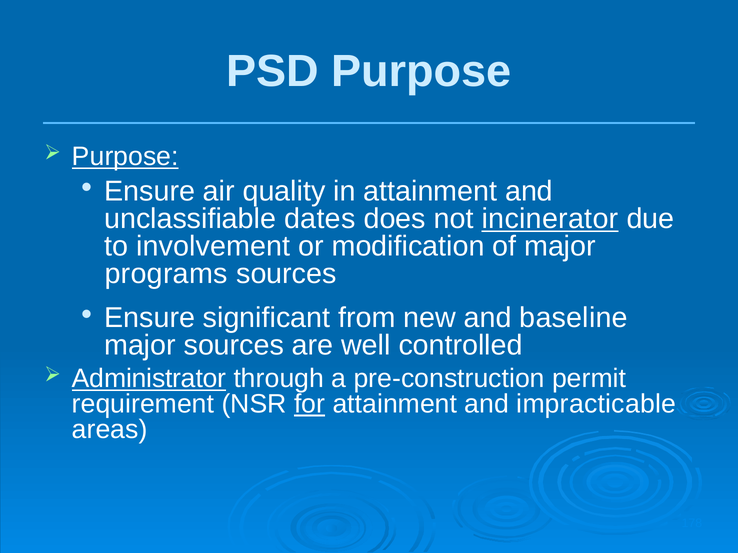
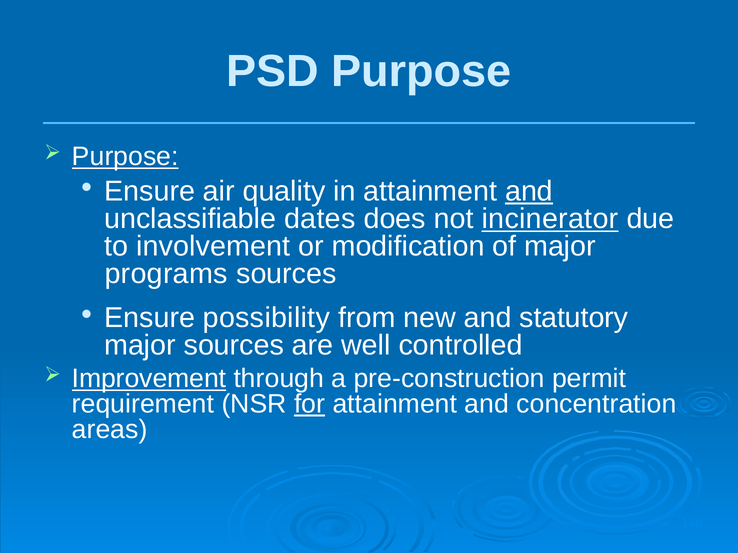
and at (529, 191) underline: none -> present
significant: significant -> possibility
baseline: baseline -> statutory
Administrator: Administrator -> Improvement
impracticable: impracticable -> concentration
